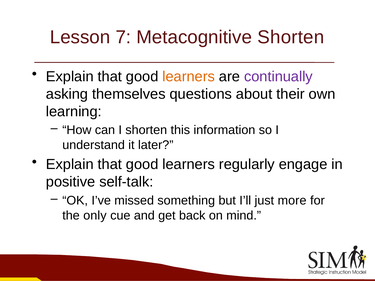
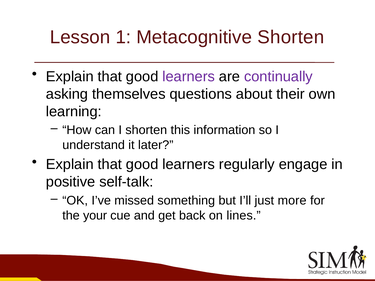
7: 7 -> 1
learners at (189, 77) colour: orange -> purple
only: only -> your
mind: mind -> lines
